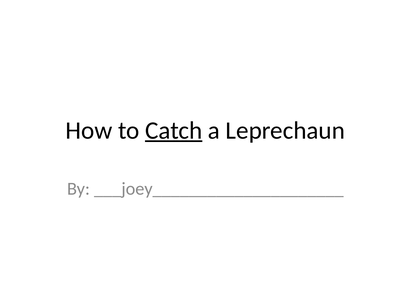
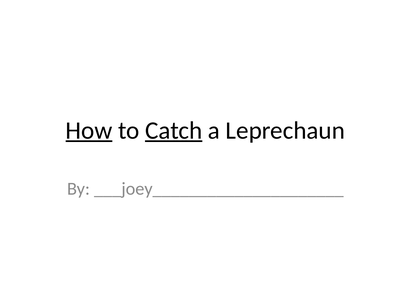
How underline: none -> present
